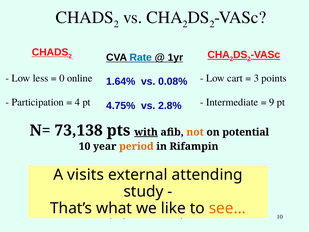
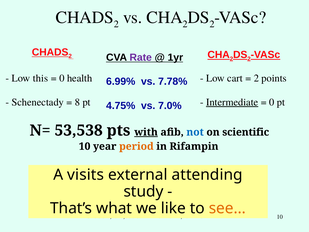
Rate colour: blue -> purple
less: less -> this
online: online -> health
3 at (256, 78): 3 -> 2
1.64%: 1.64% -> 6.99%
0.08%: 0.08% -> 7.78%
Participation: Participation -> Schenectady
4: 4 -> 8
Intermediate underline: none -> present
9 at (272, 102): 9 -> 0
2.8%: 2.8% -> 7.0%
73,138: 73,138 -> 53,538
not colour: orange -> blue
potential: potential -> scientific
